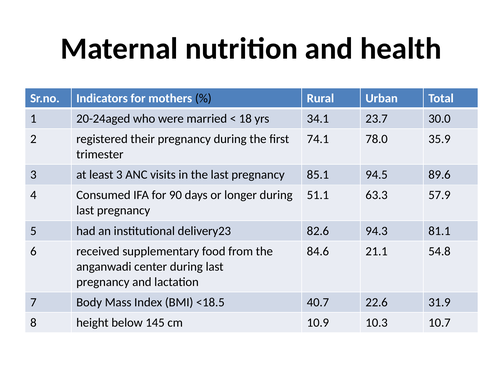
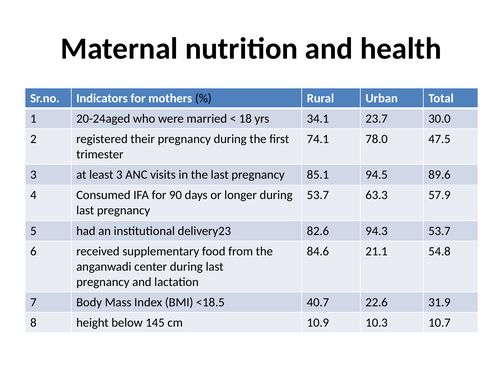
35.9: 35.9 -> 47.5
51.1 at (318, 195): 51.1 -> 53.7
94.3 81.1: 81.1 -> 53.7
